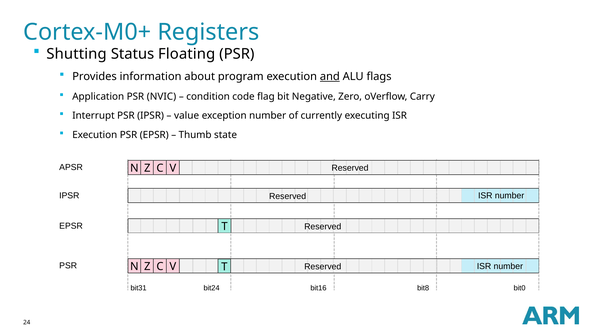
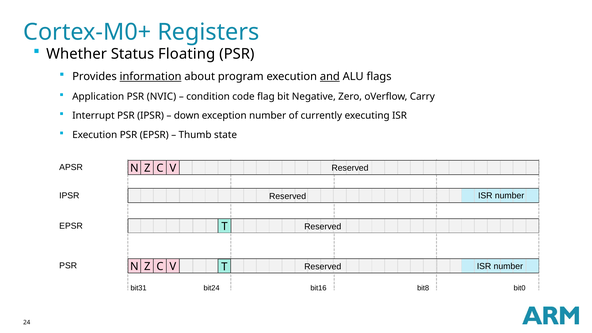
Shutting: Shutting -> Whether
information underline: none -> present
value: value -> down
